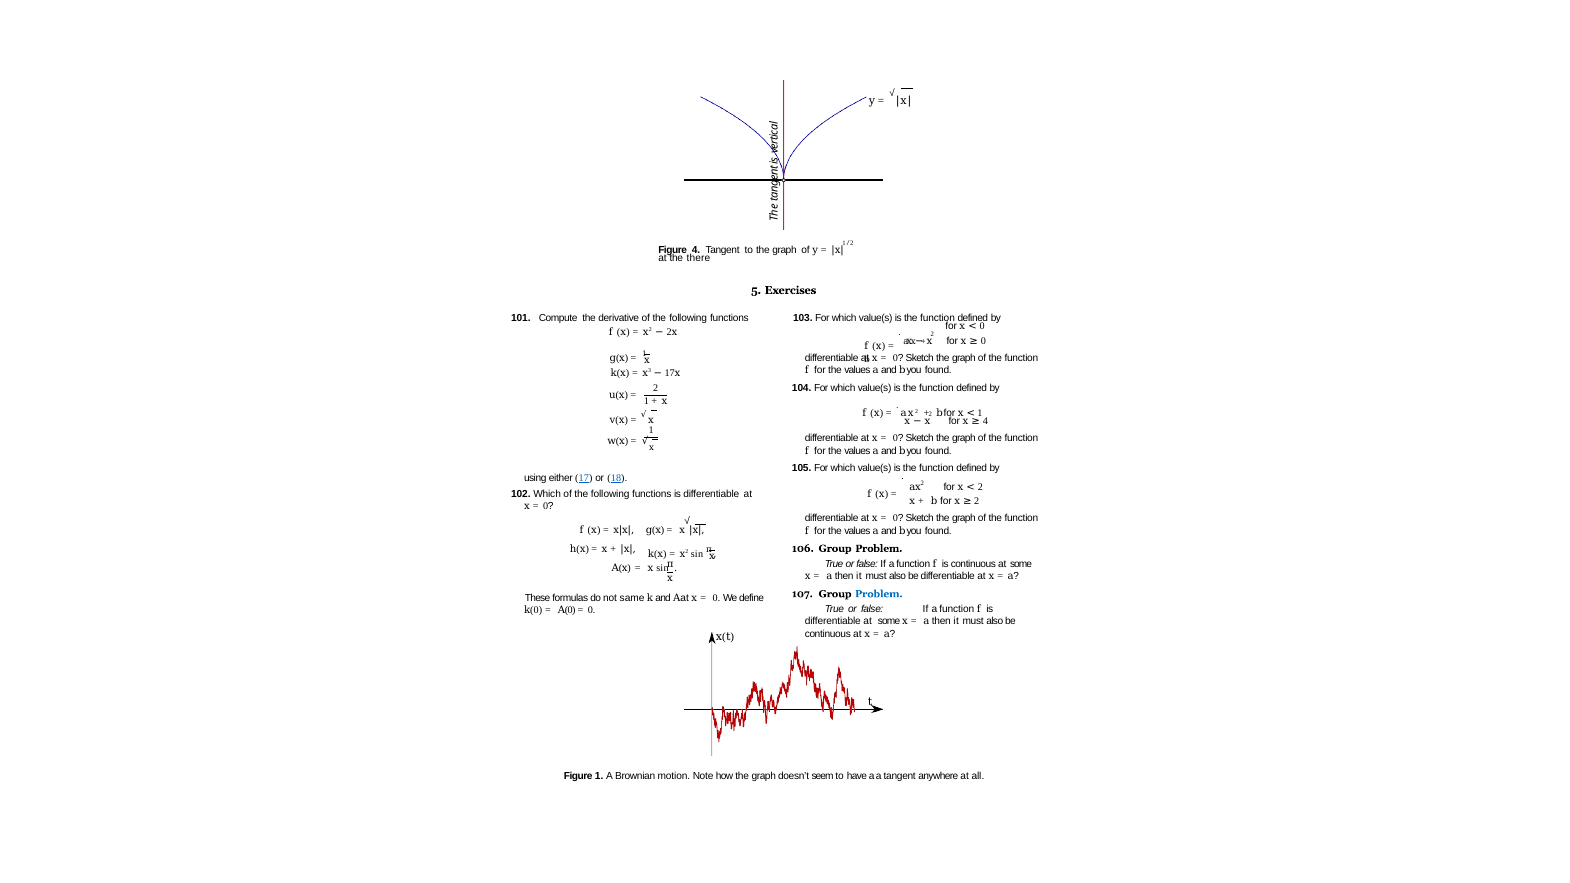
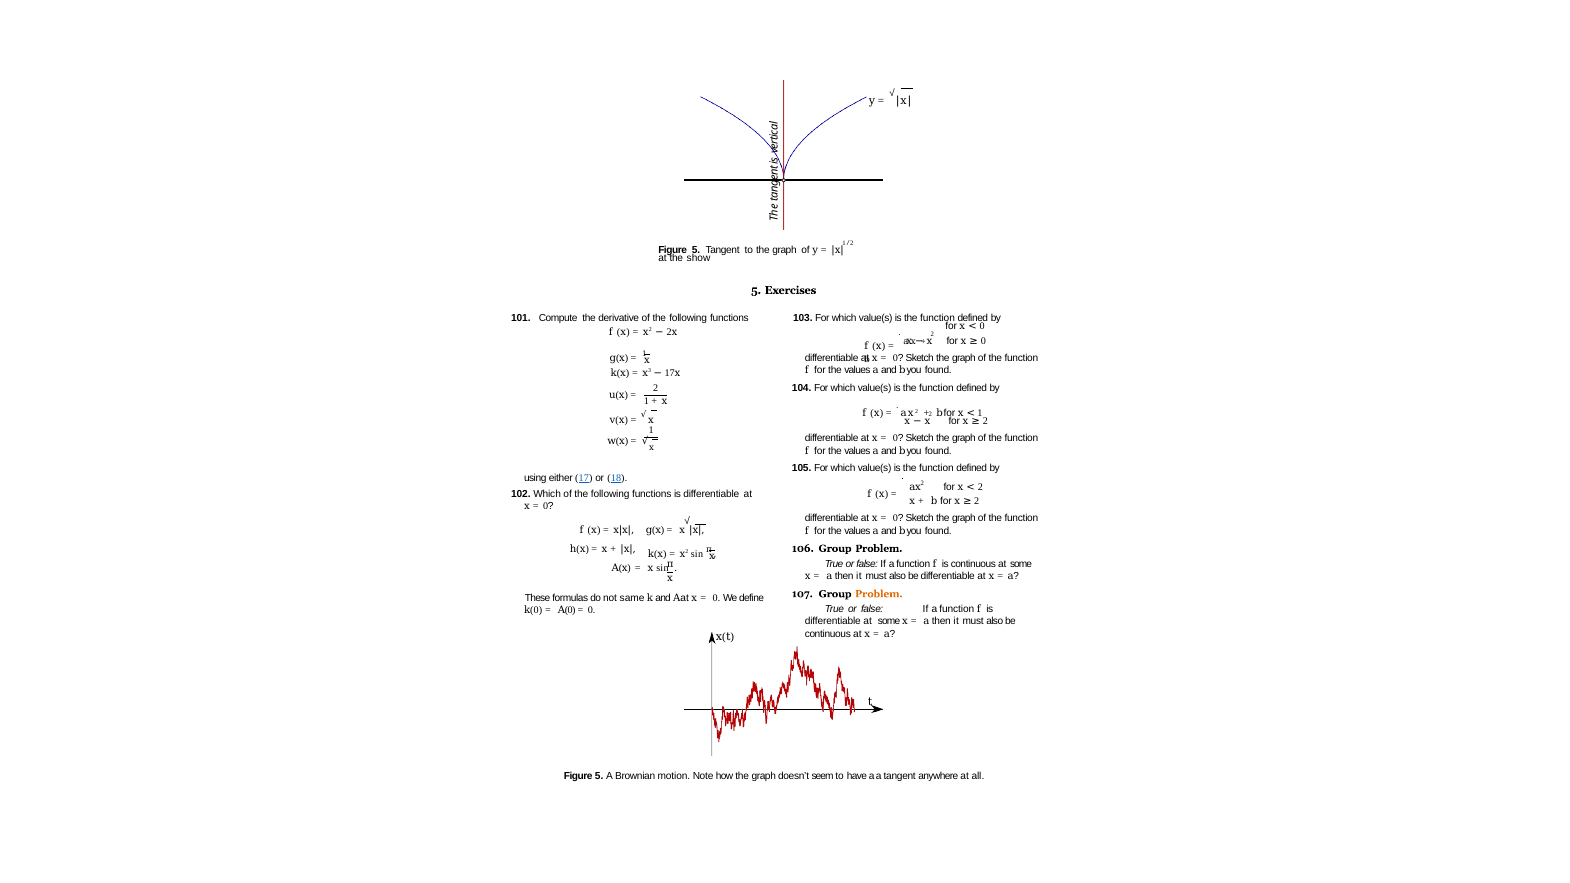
4 at (696, 250): 4 -> 5
there: there -> show
4 at (985, 421): 4 -> 2
Problem at (879, 594) colour: blue -> orange
1 at (599, 776): 1 -> 5
